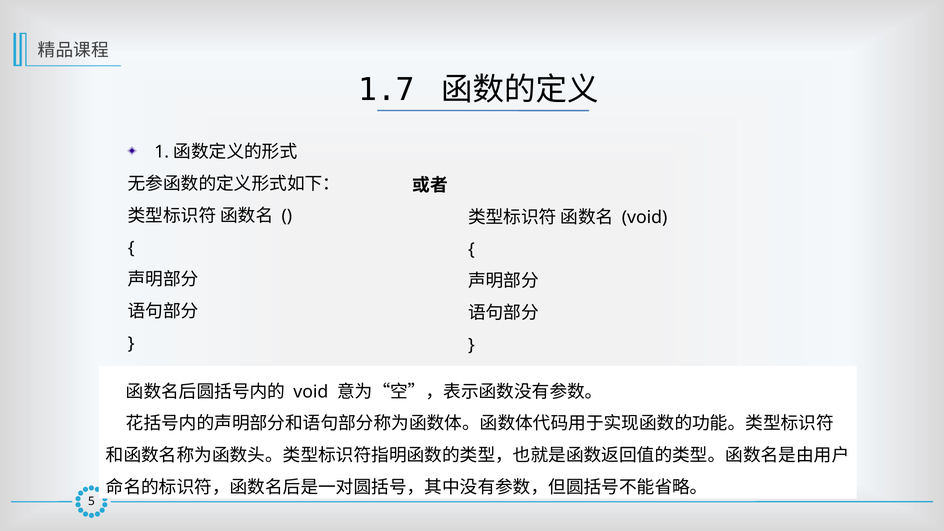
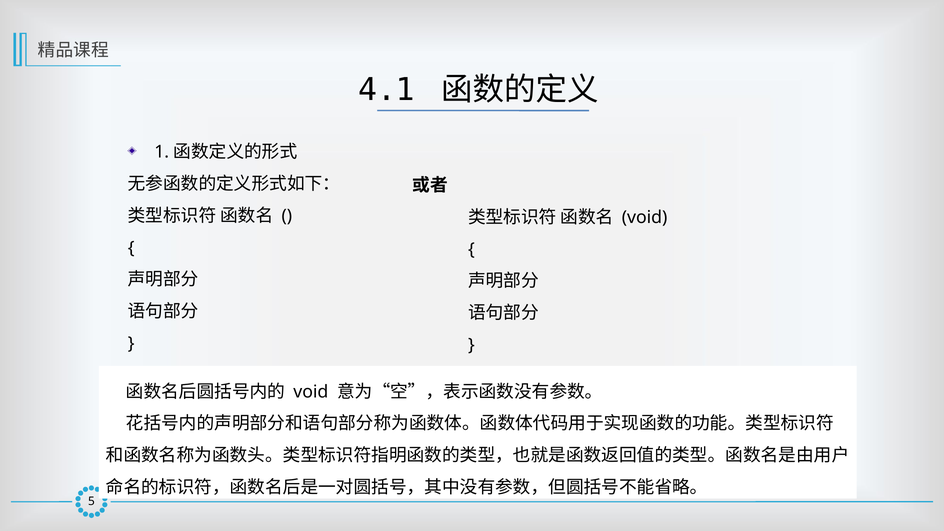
1.7: 1.7 -> 4.1
